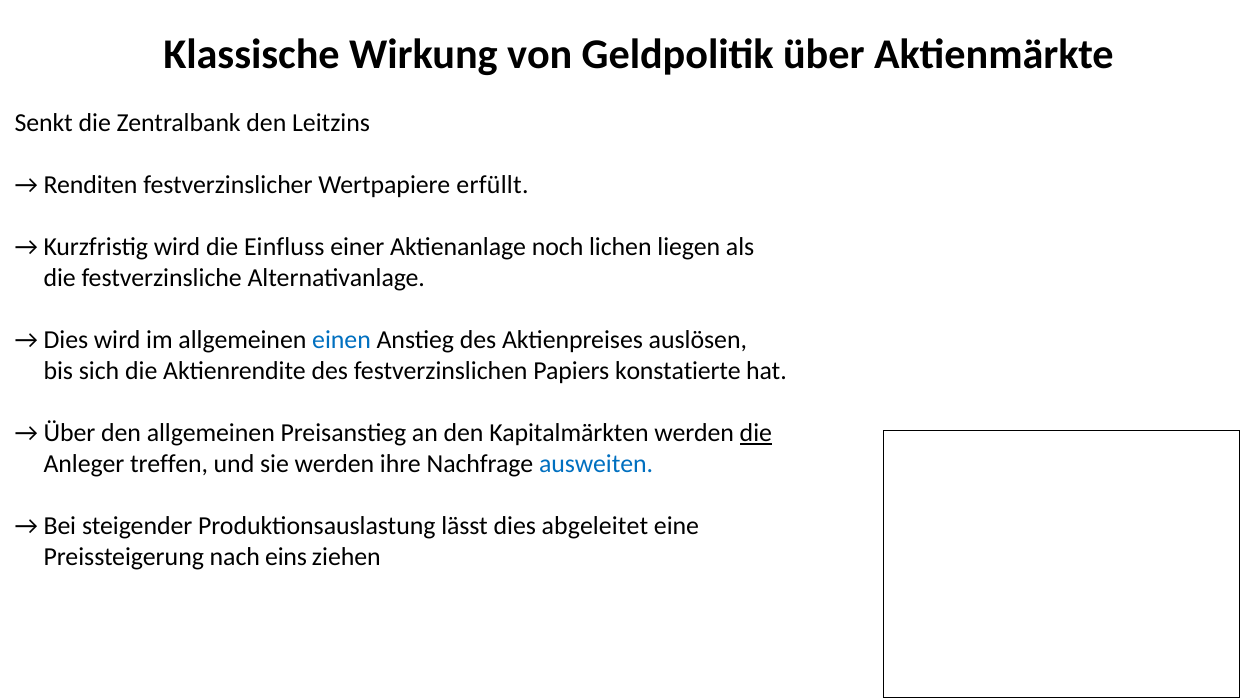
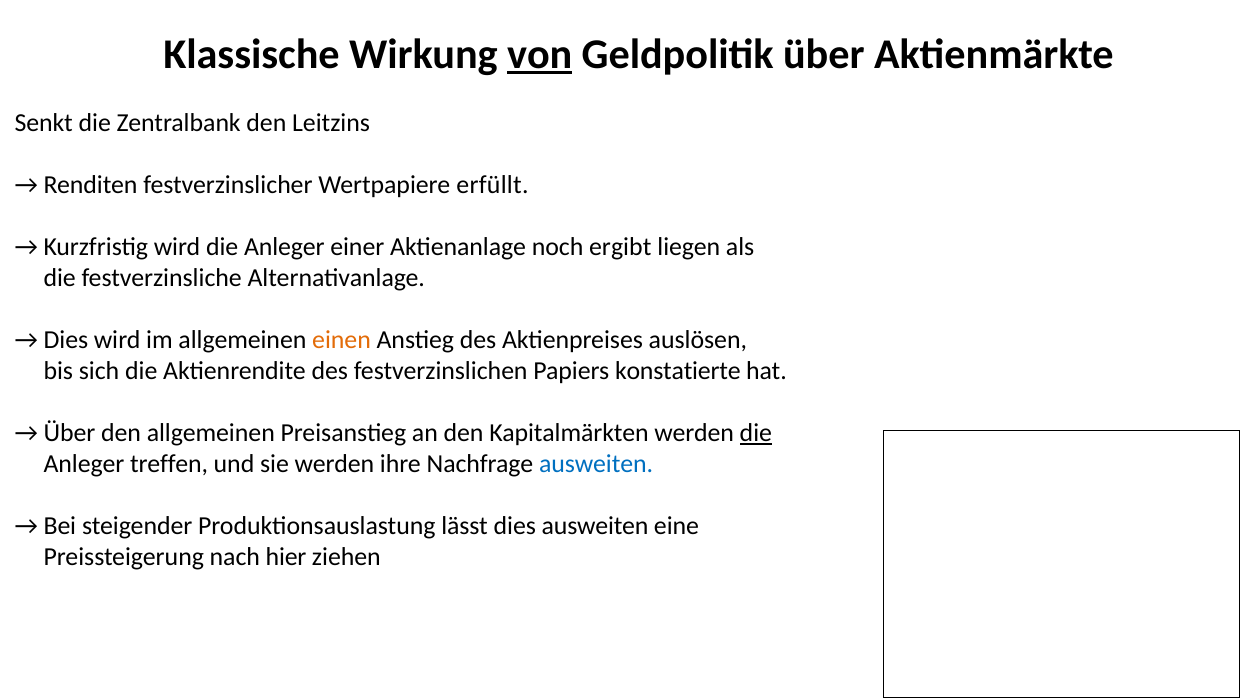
von underline: none -> present
wird die Einfluss: Einfluss -> Anleger
lichen: lichen -> ergibt
einen colour: blue -> orange
dies abgeleitet: abgeleitet -> ausweiten
eins: eins -> hier
